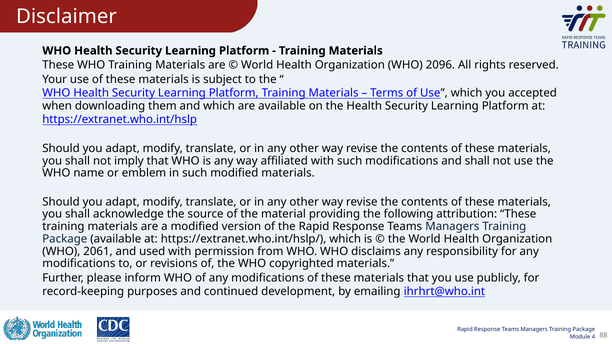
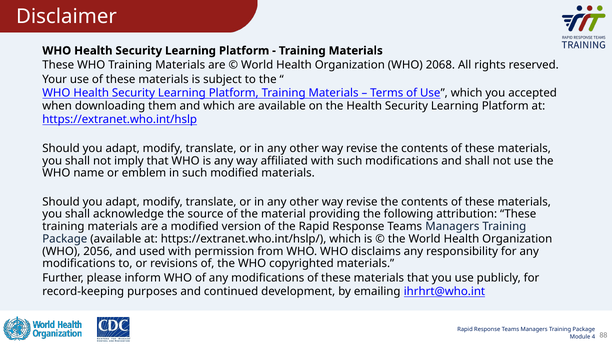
2096: 2096 -> 2068
2061: 2061 -> 2056
